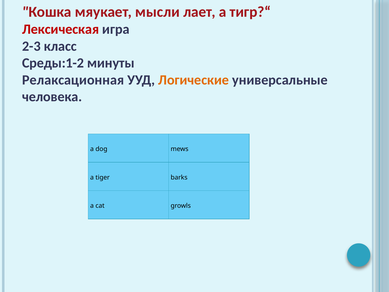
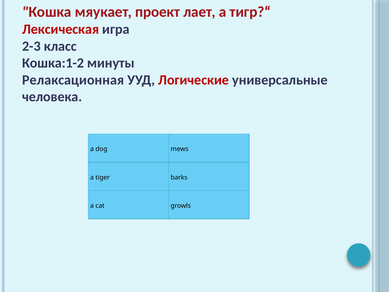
мысли: мысли -> проект
Среды:1-2: Среды:1-2 -> Кошка:1-2
Логические colour: orange -> red
